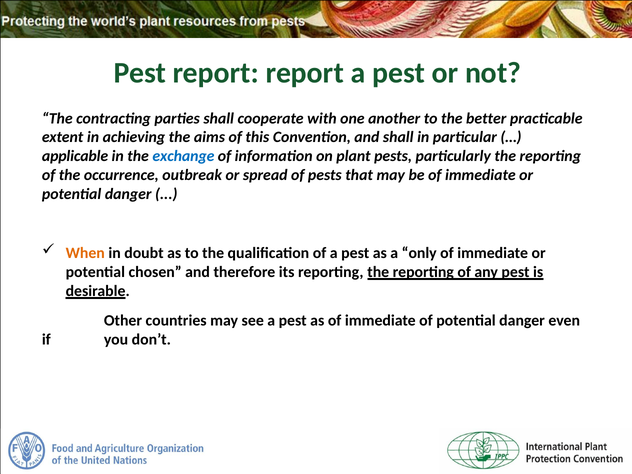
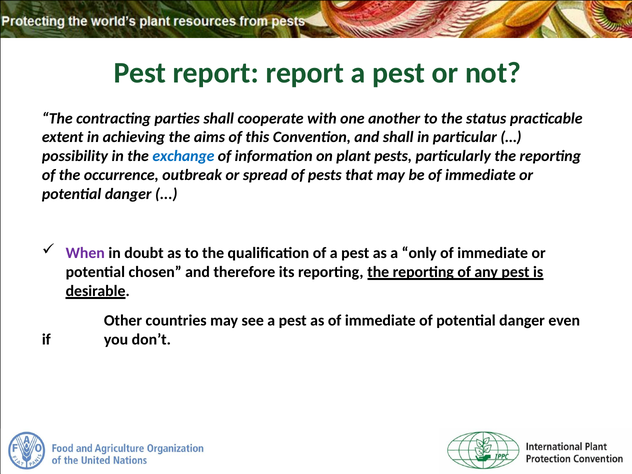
better: better -> status
applicable: applicable -> possibility
When colour: orange -> purple
